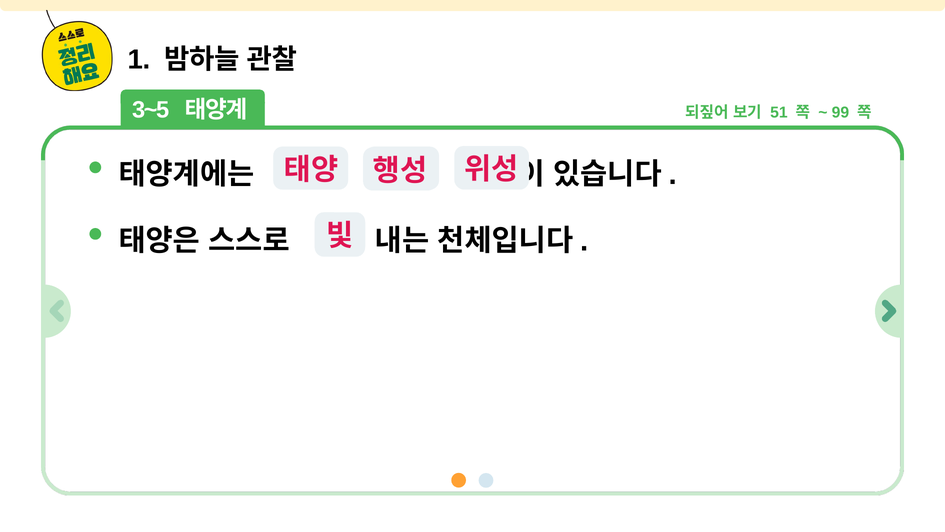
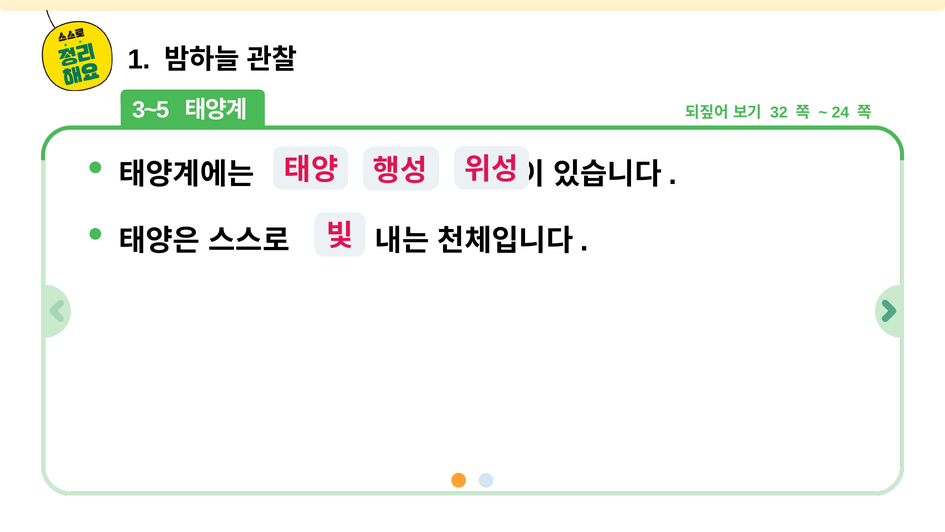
51: 51 -> 32
99: 99 -> 24
